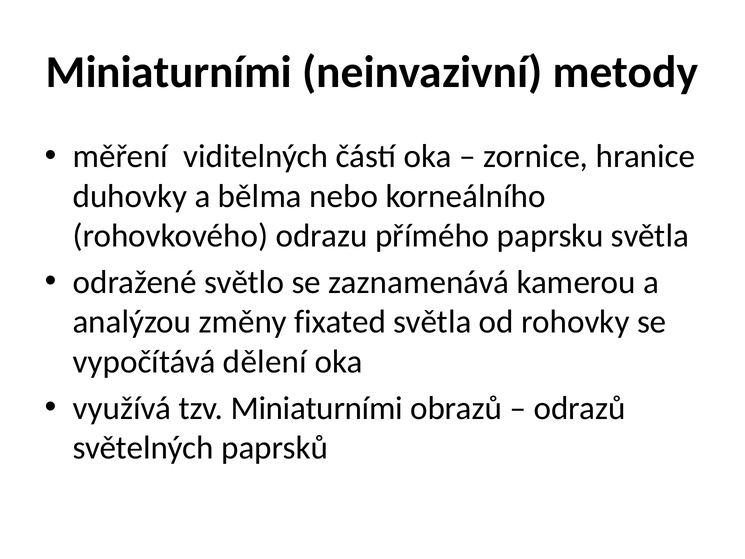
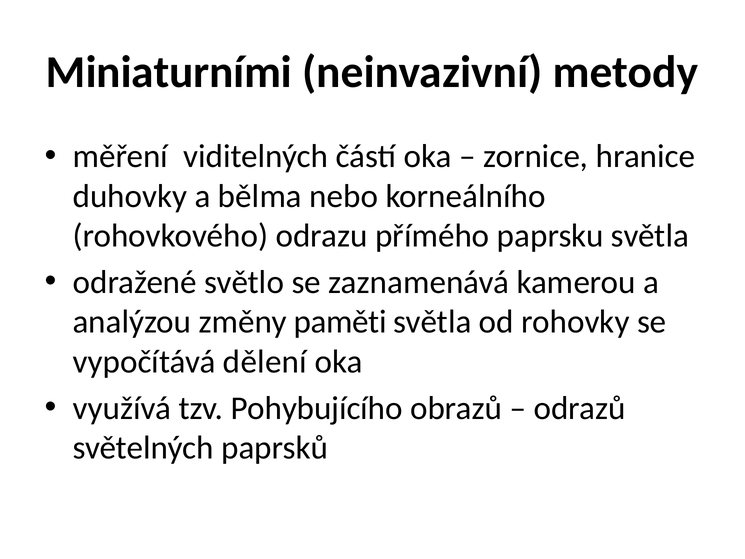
fixated: fixated -> paměti
tzv Miniaturními: Miniaturními -> Pohybujícího
